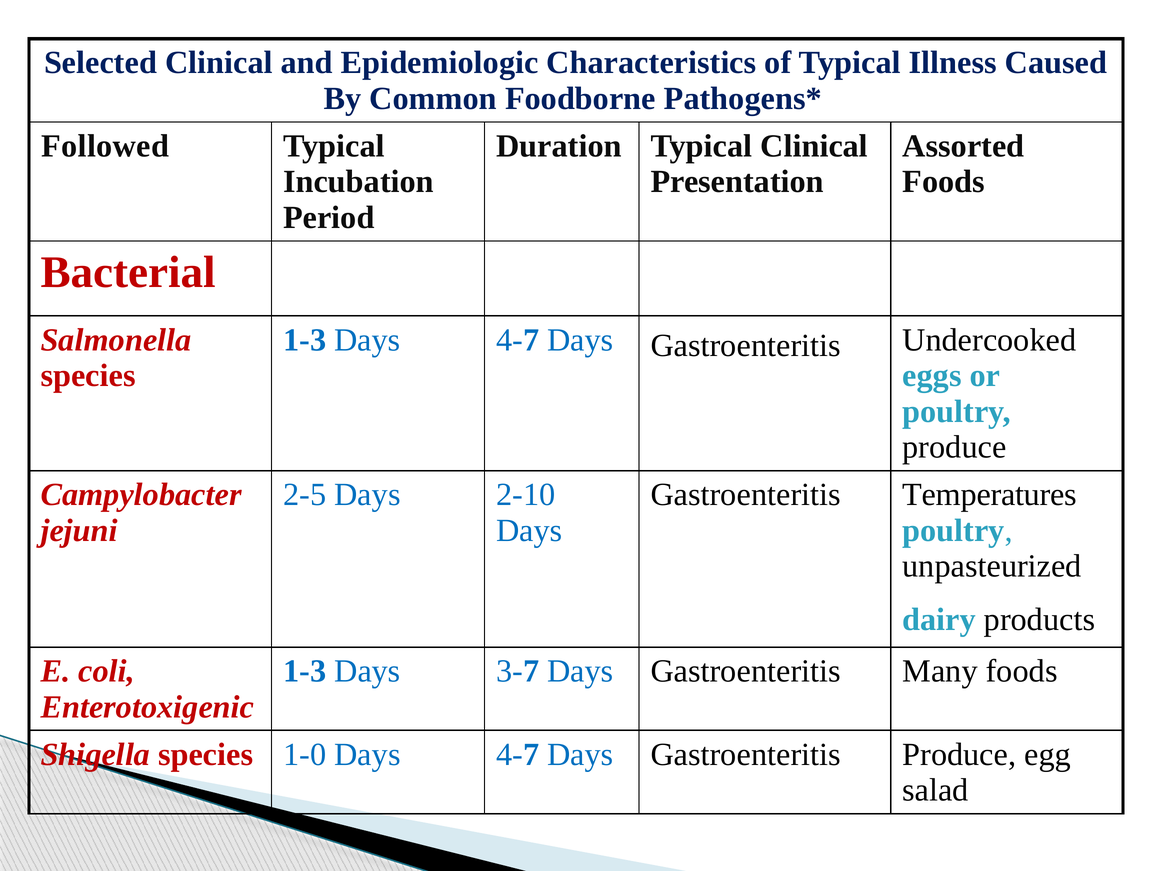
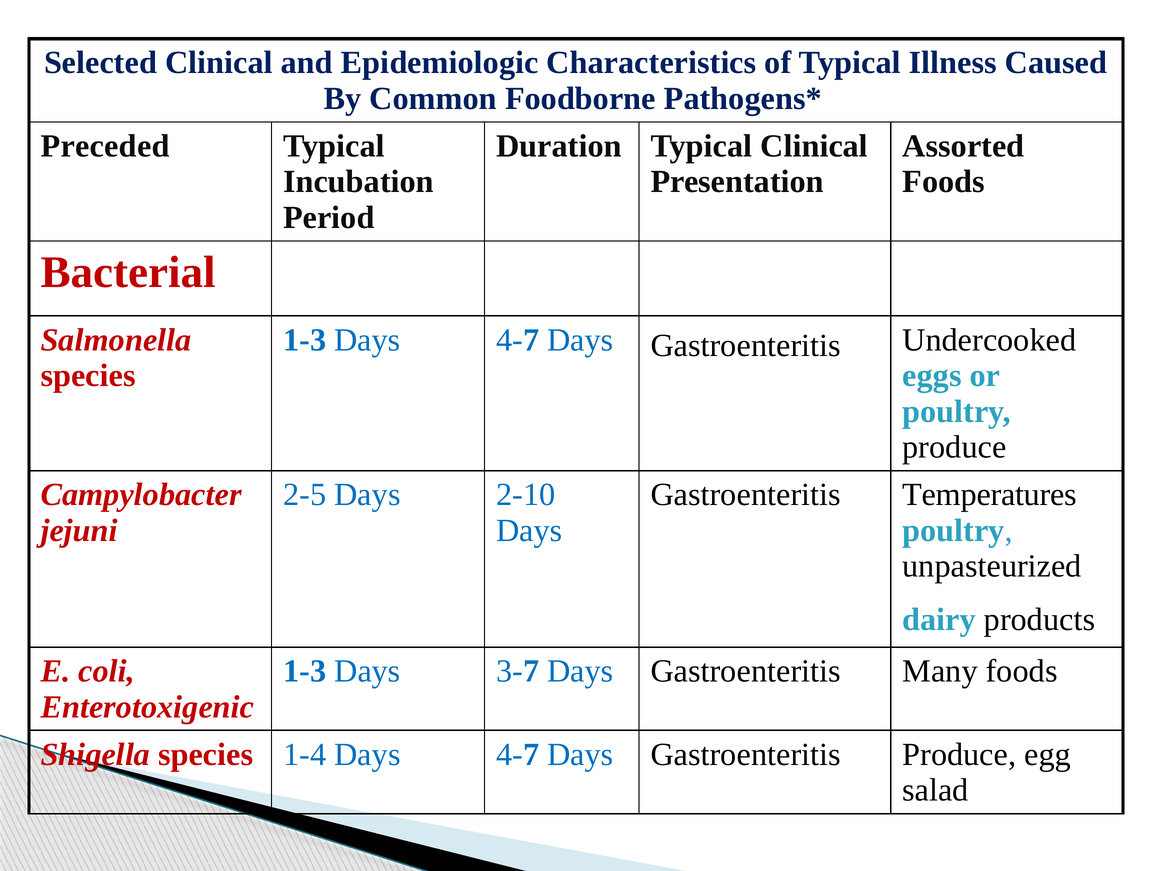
Followed: Followed -> Preceded
1-0: 1-0 -> 1-4
